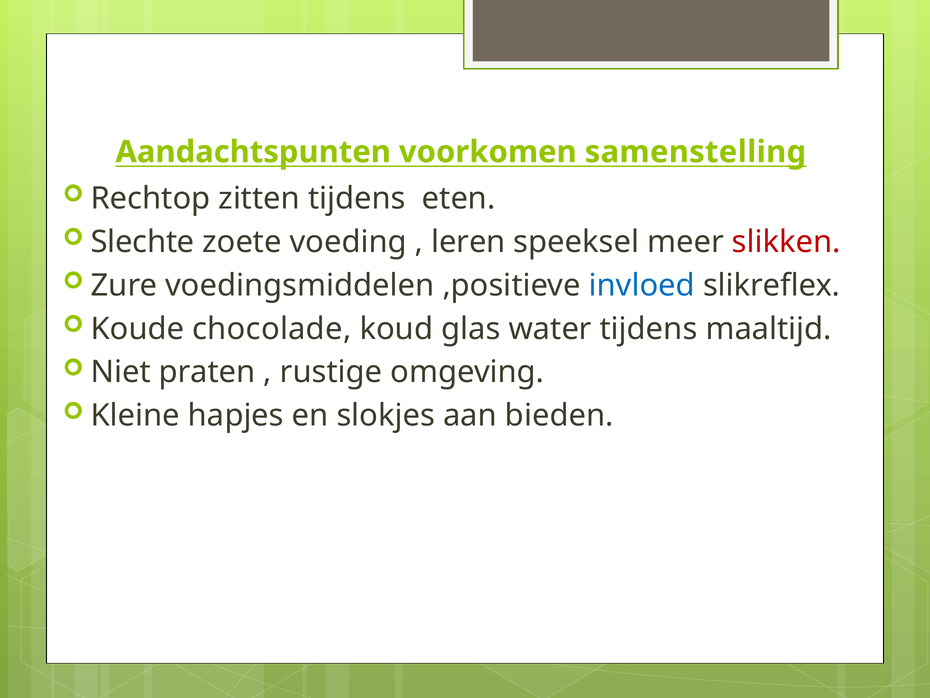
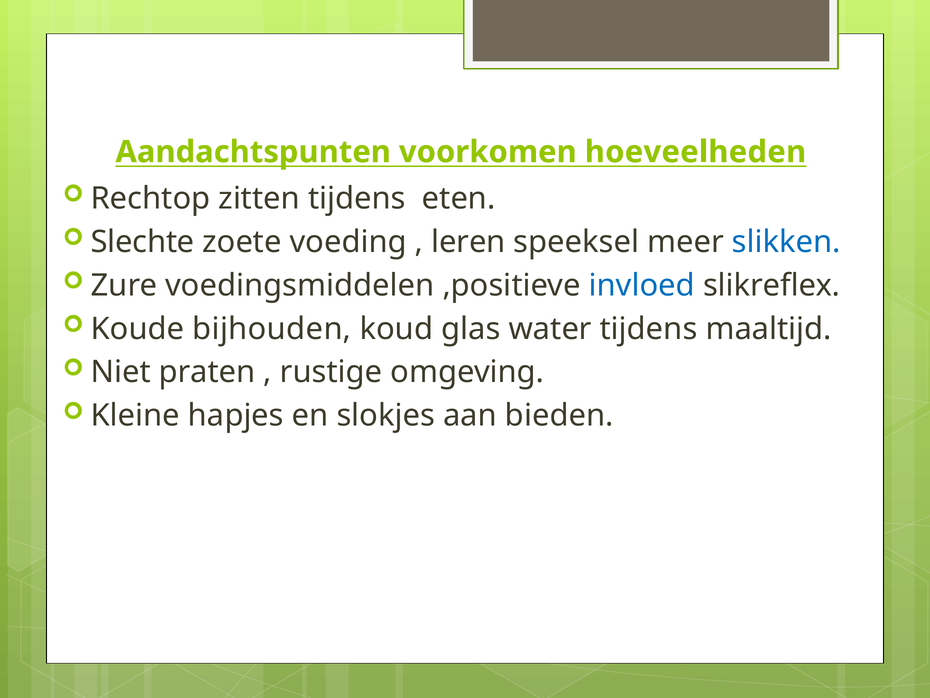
samenstelling: samenstelling -> hoeveelheden
slikken colour: red -> blue
chocolade: chocolade -> bijhouden
